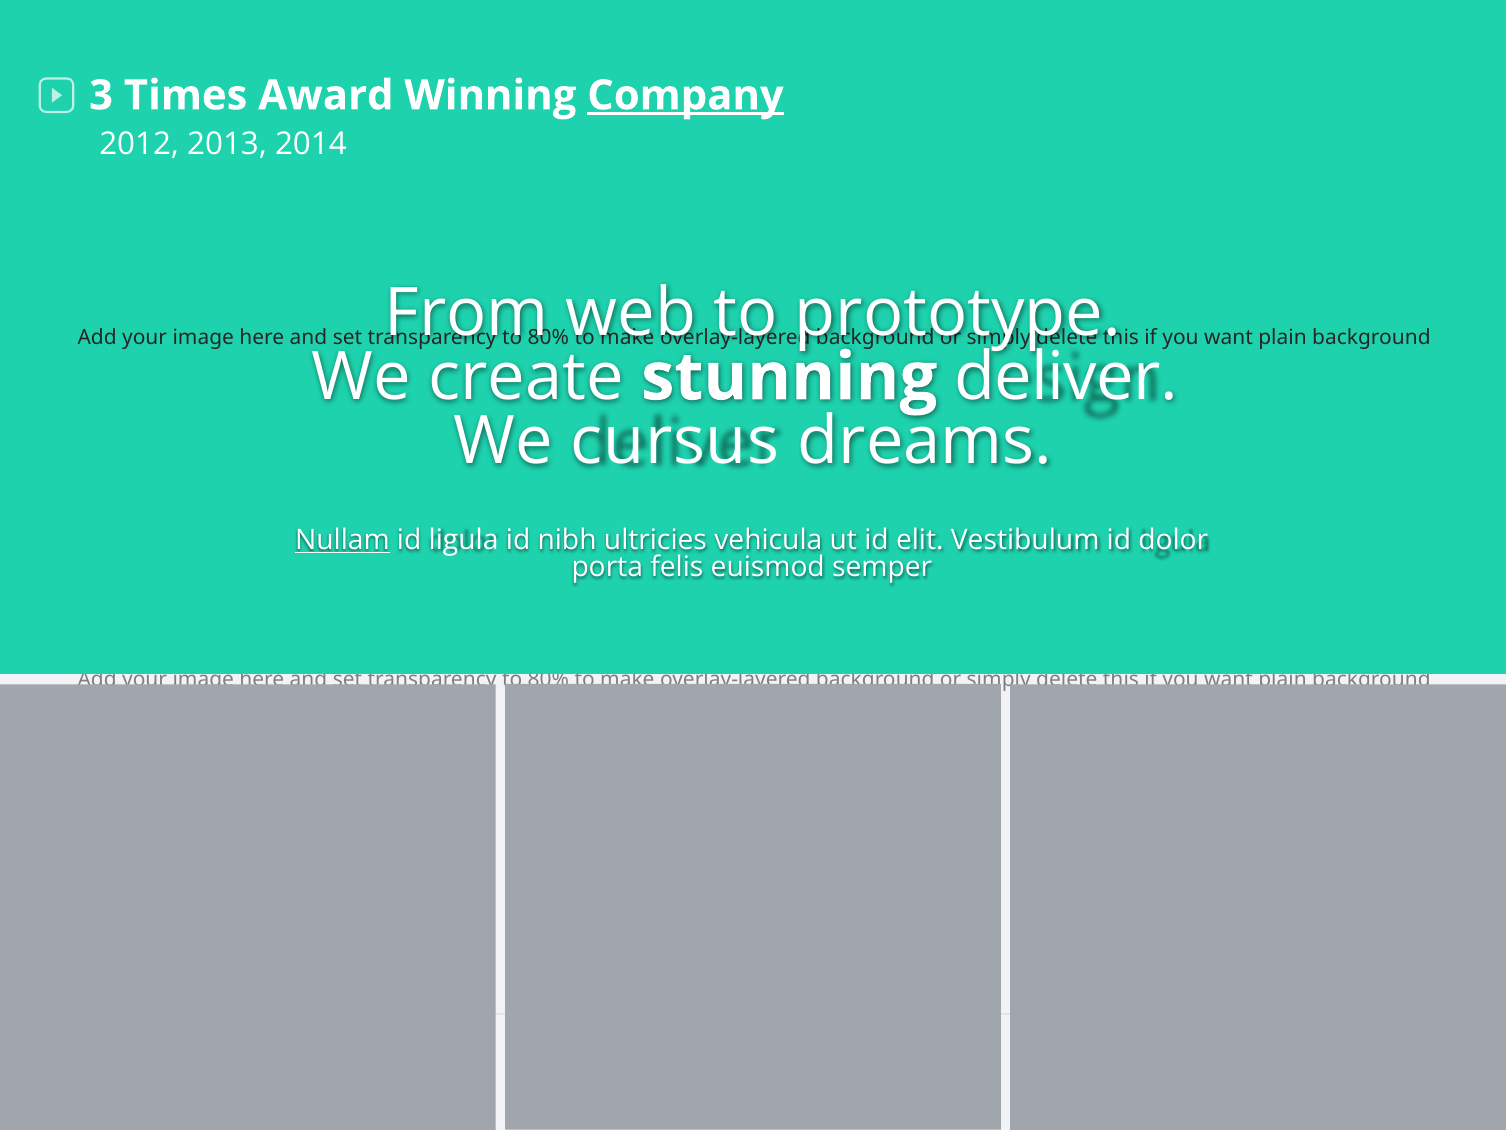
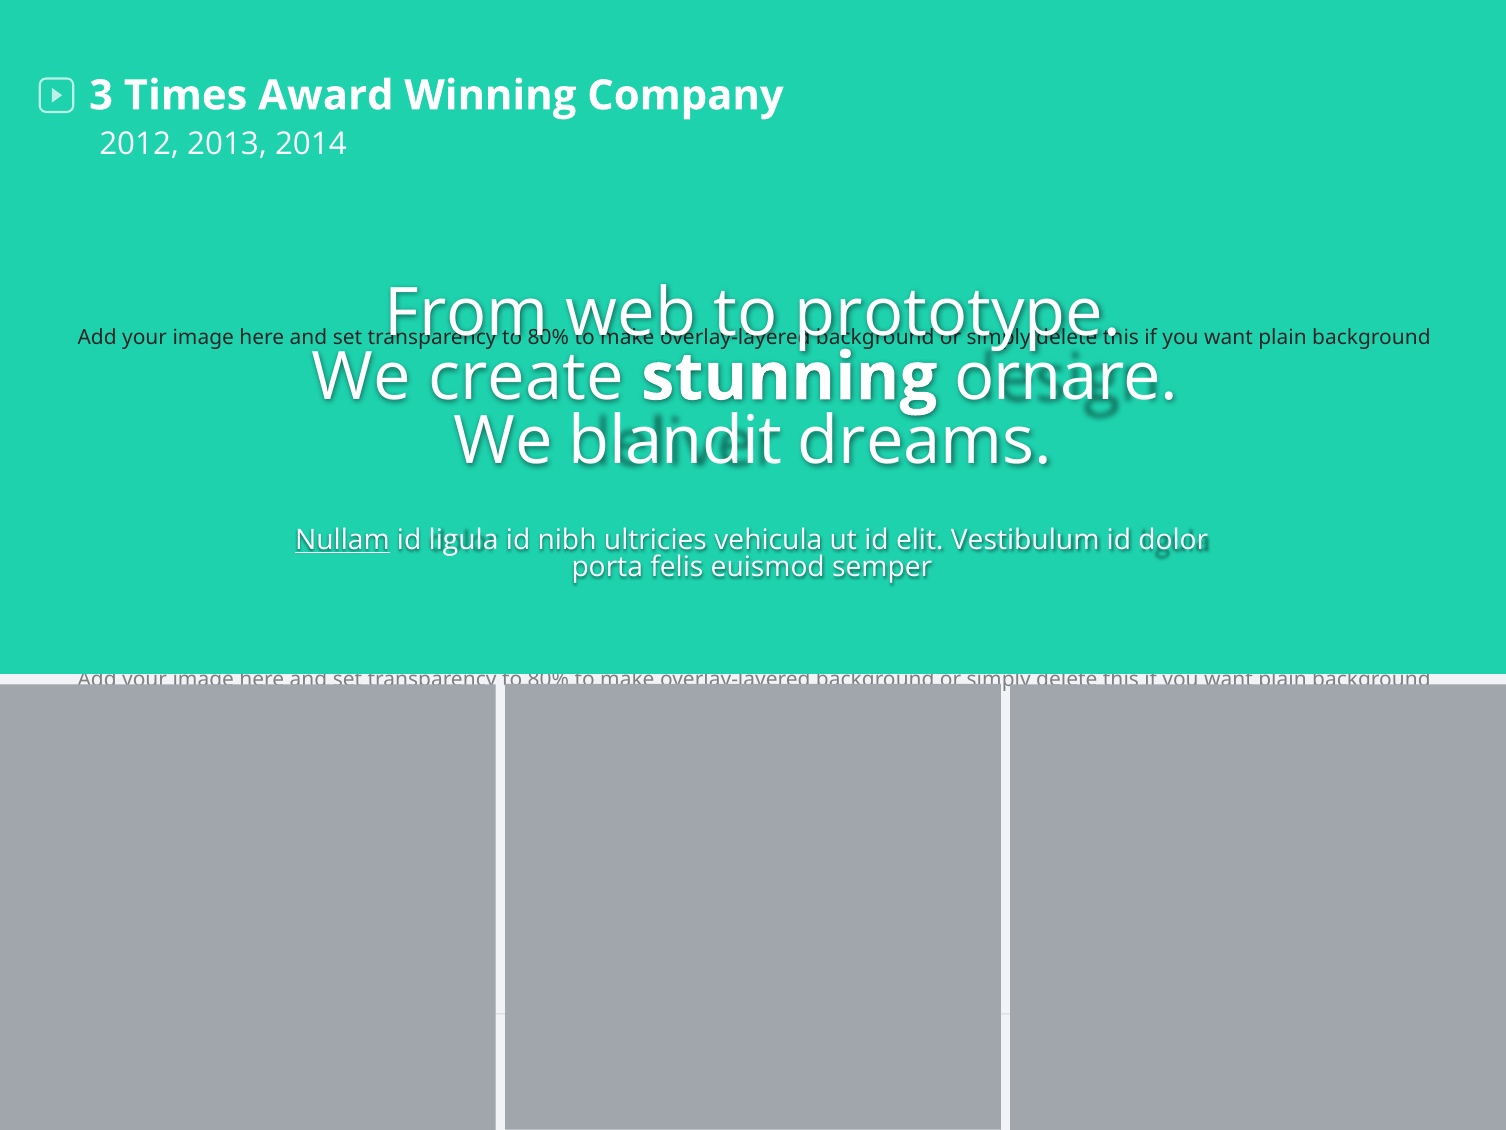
Company underline: present -> none
deliver: deliver -> ornare
cursus: cursus -> blandit
